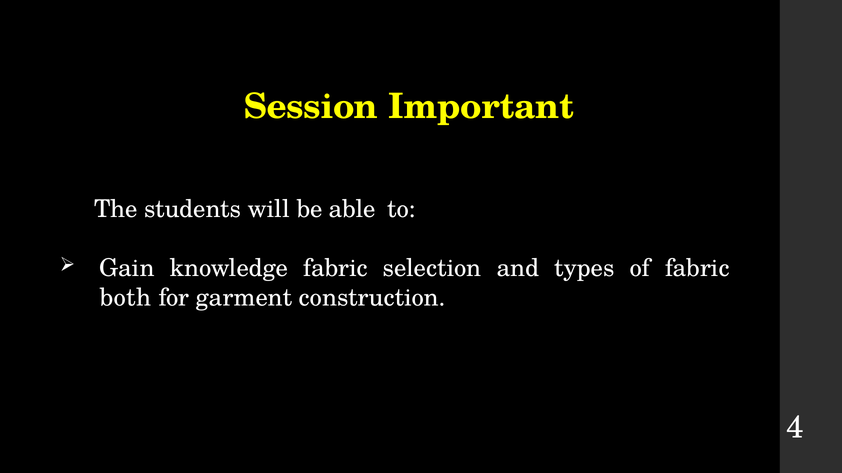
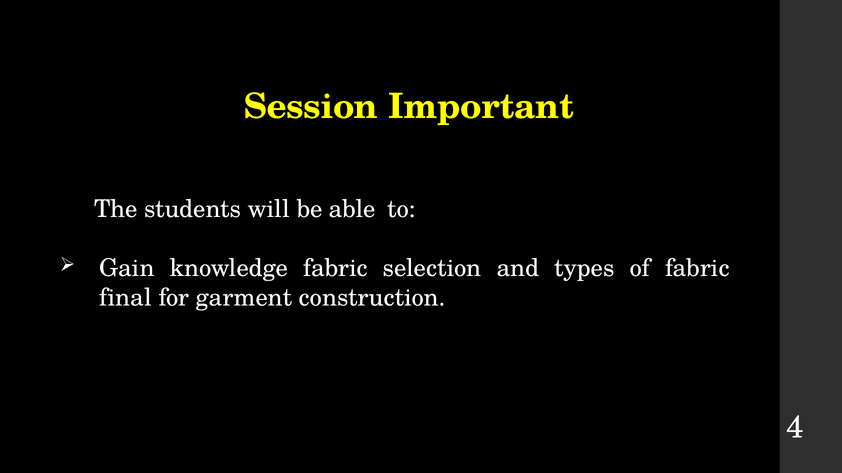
both: both -> final
